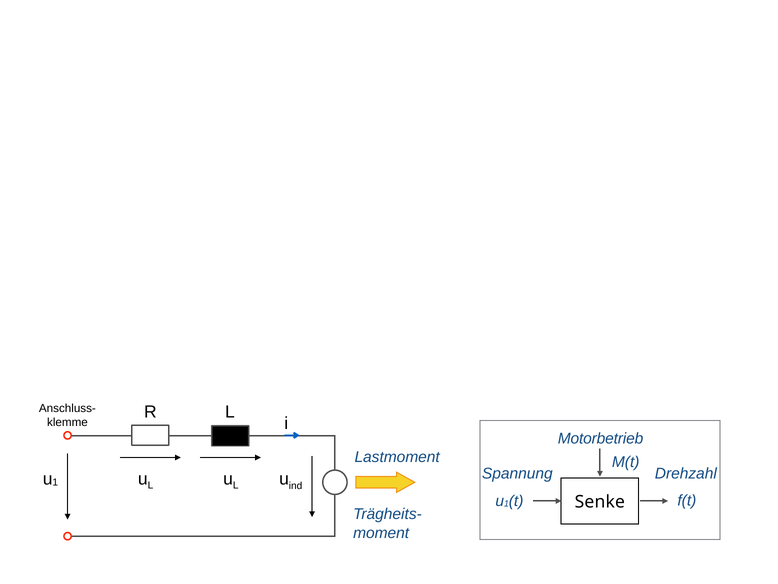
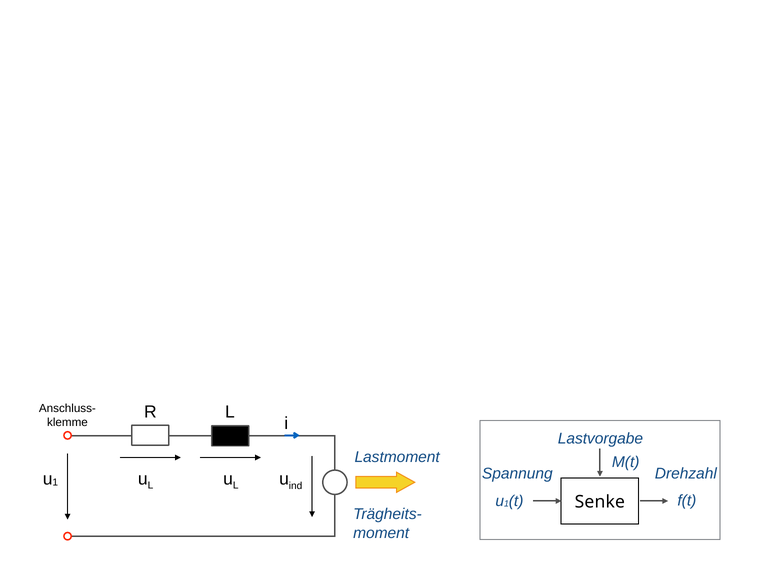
Motorbetrieb: Motorbetrieb -> Lastvorgabe
